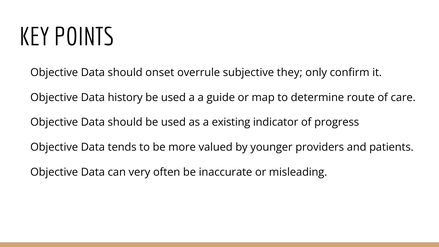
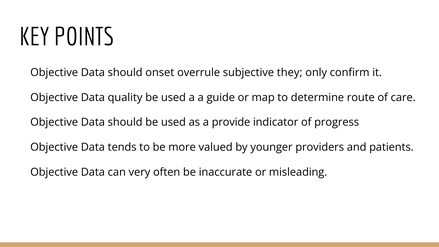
history: history -> quality
existing: existing -> provide
